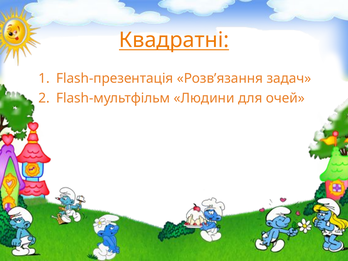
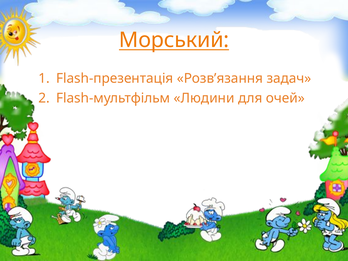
Квадратні: Квадратні -> Морський
